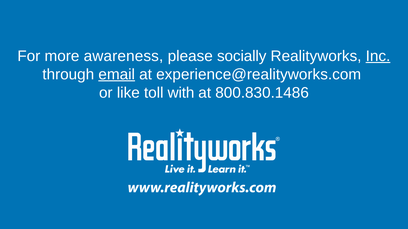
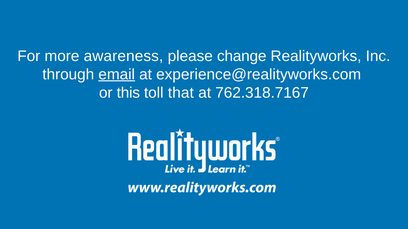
socially: socially -> change
Inc underline: present -> none
like: like -> this
with: with -> that
800.830.1486: 800.830.1486 -> 762.318.7167
